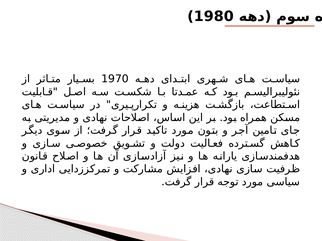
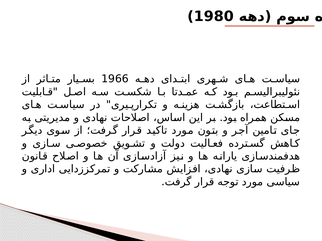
1970: 1970 -> 1966
